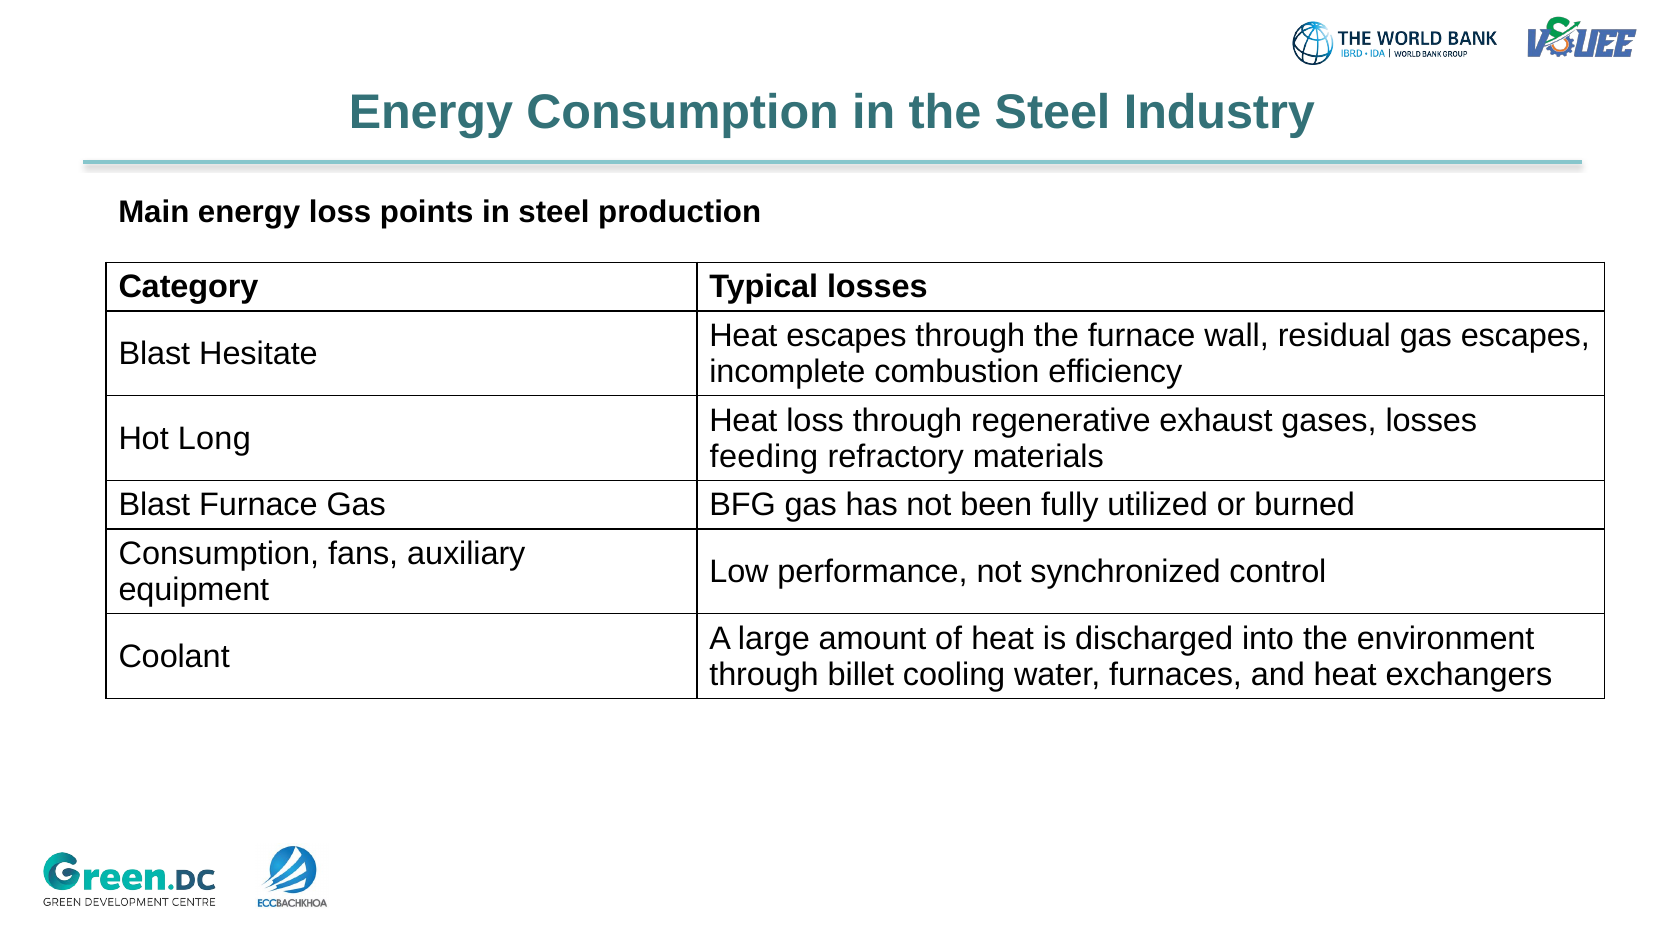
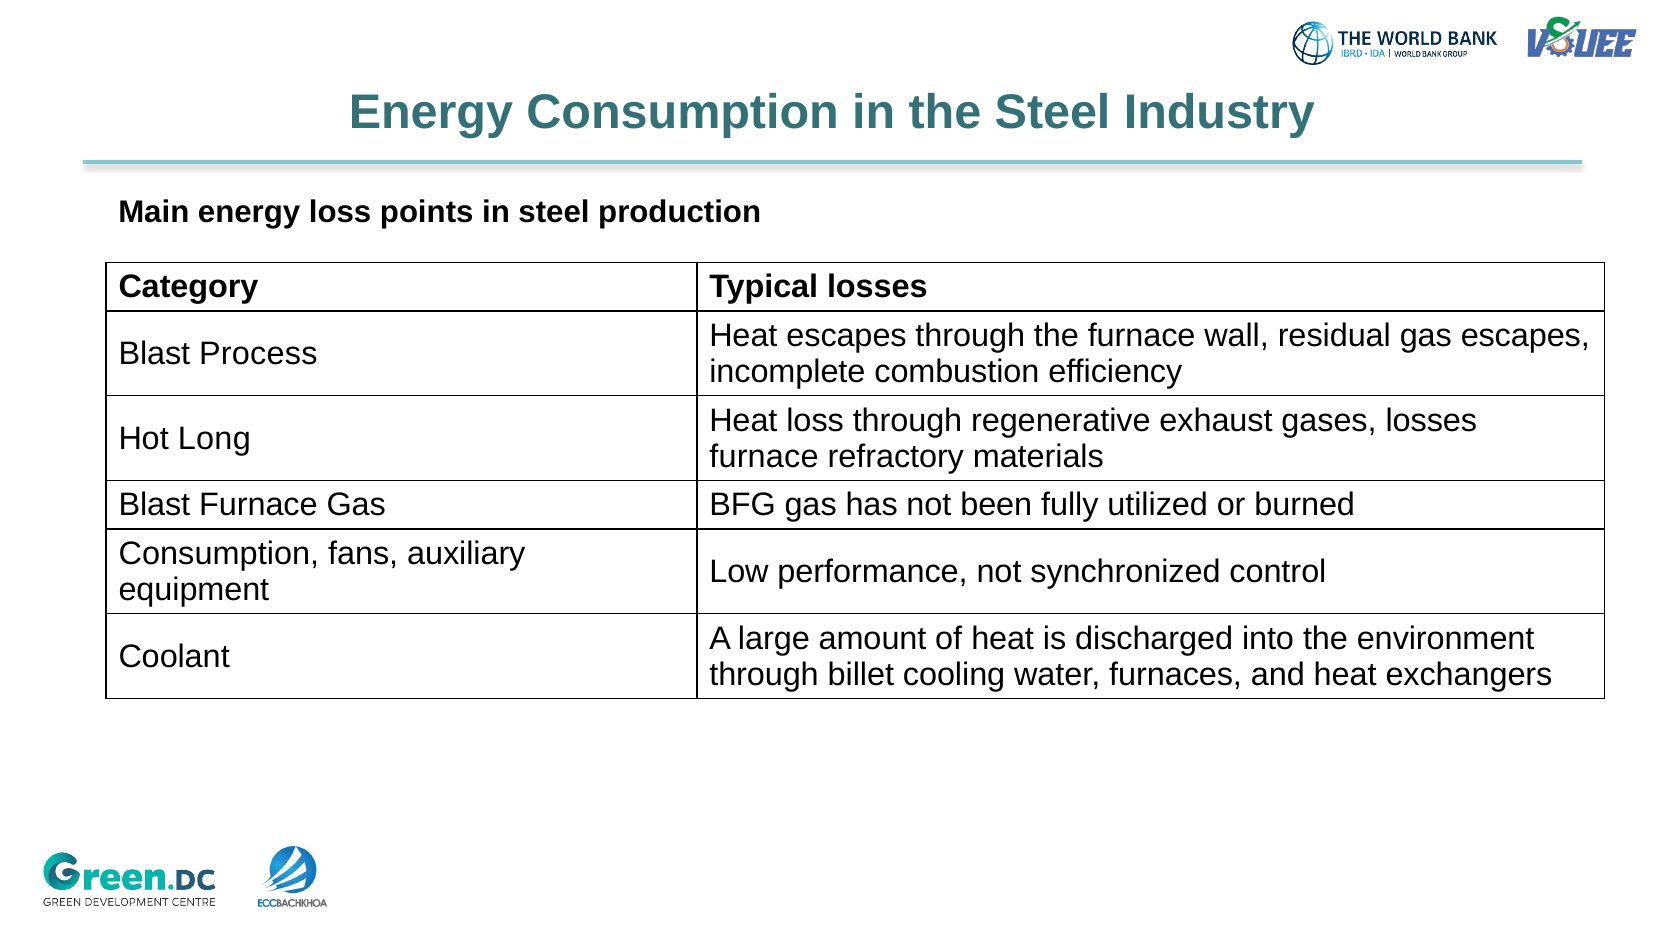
Hesitate: Hesitate -> Process
feeding at (764, 456): feeding -> furnace
